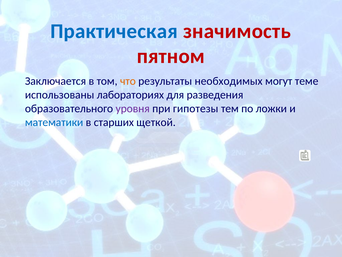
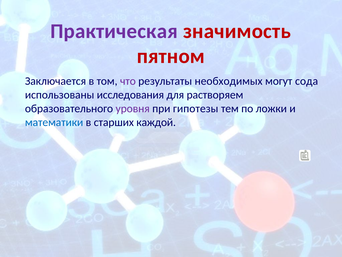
Практическая colour: blue -> purple
что colour: orange -> purple
теме: теме -> сода
лабораториях: лабораториях -> исследования
разведения: разведения -> растворяем
щеткой: щеткой -> каждой
